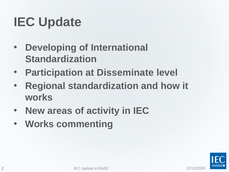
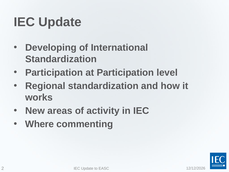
at Disseminate: Disseminate -> Participation
Works at (40, 124): Works -> Where
